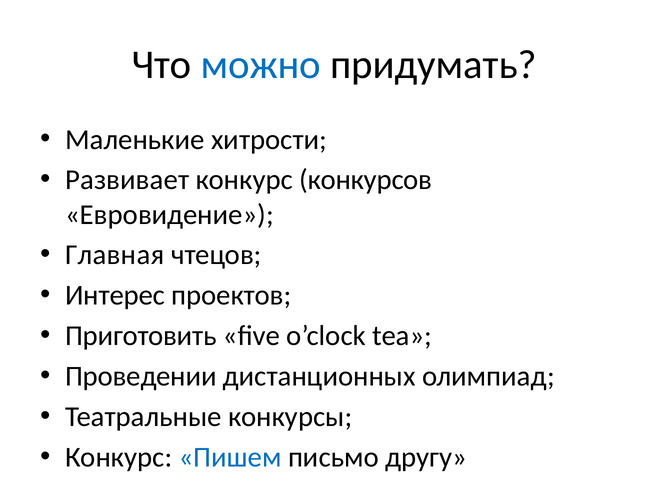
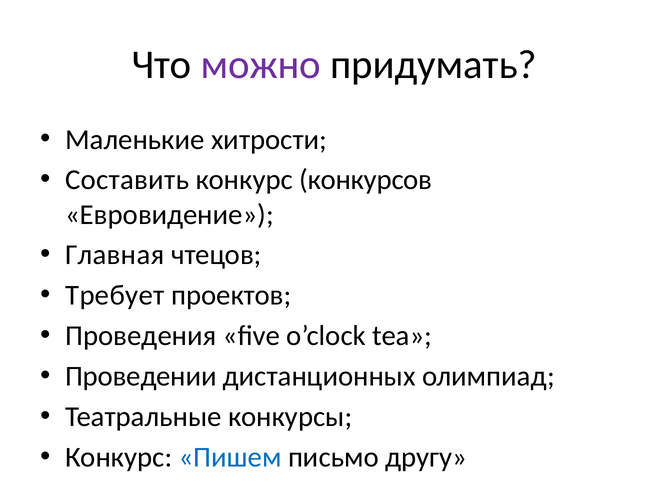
можно colour: blue -> purple
Развивает: Развивает -> Составить
Интерес: Интерес -> Требует
Приготовить: Приготовить -> Проведения
